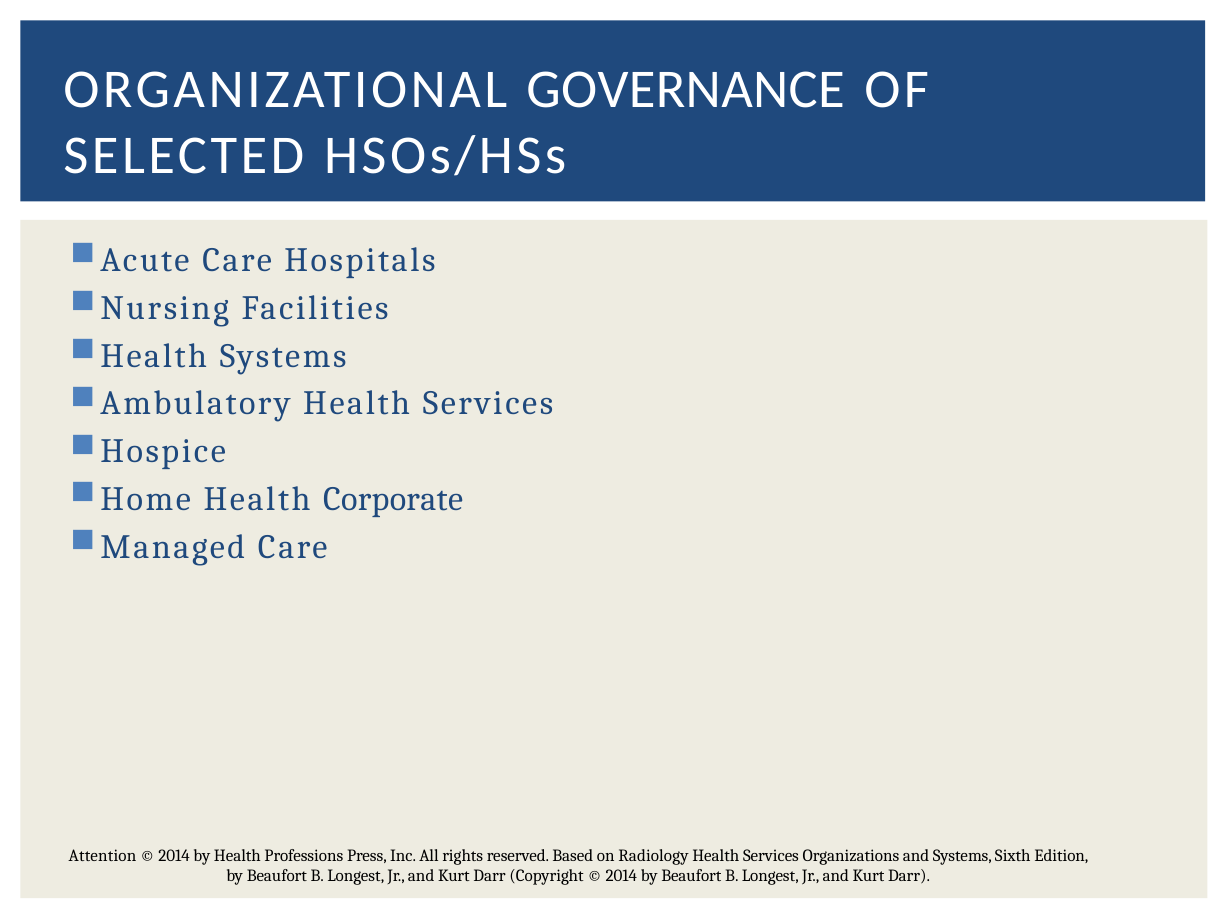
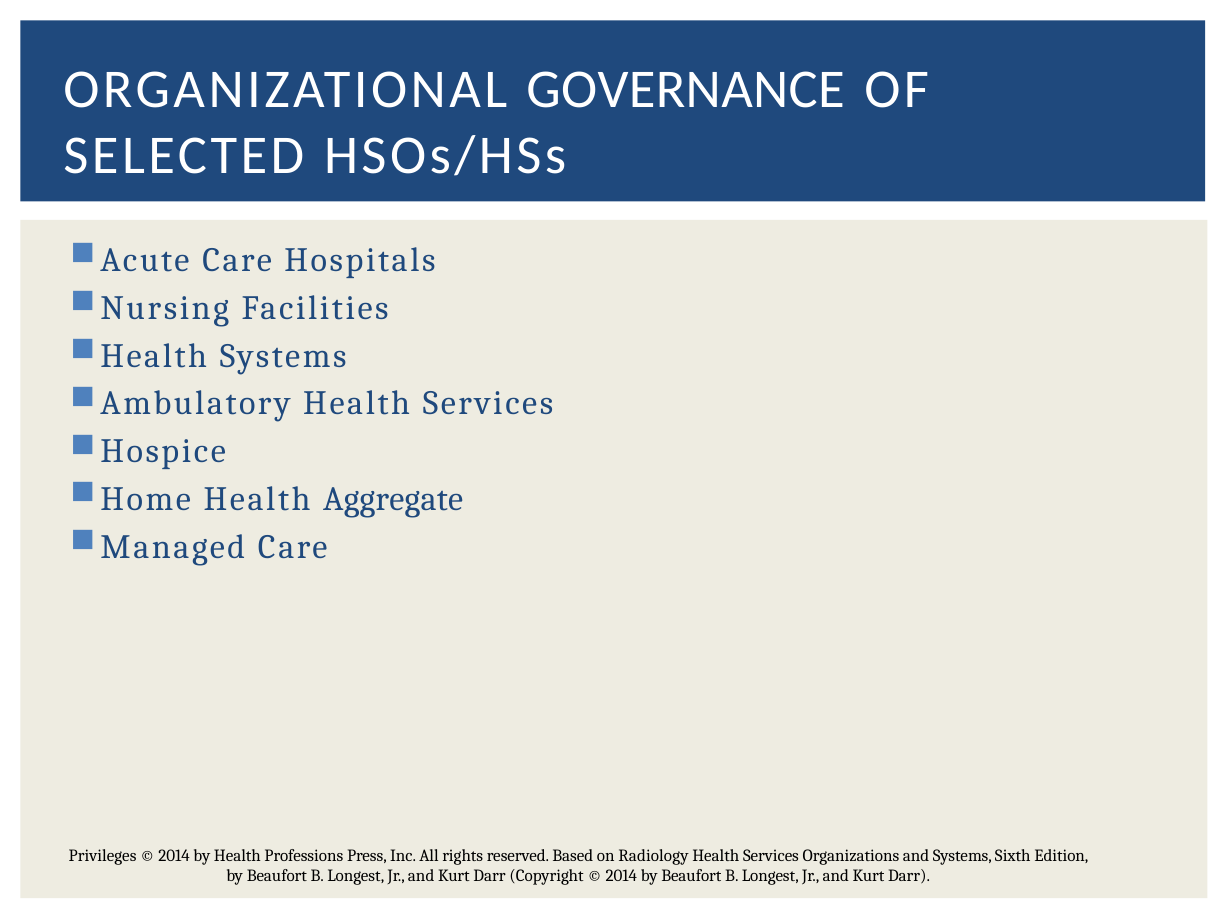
Corporate: Corporate -> Aggregate
Attention: Attention -> Privileges
